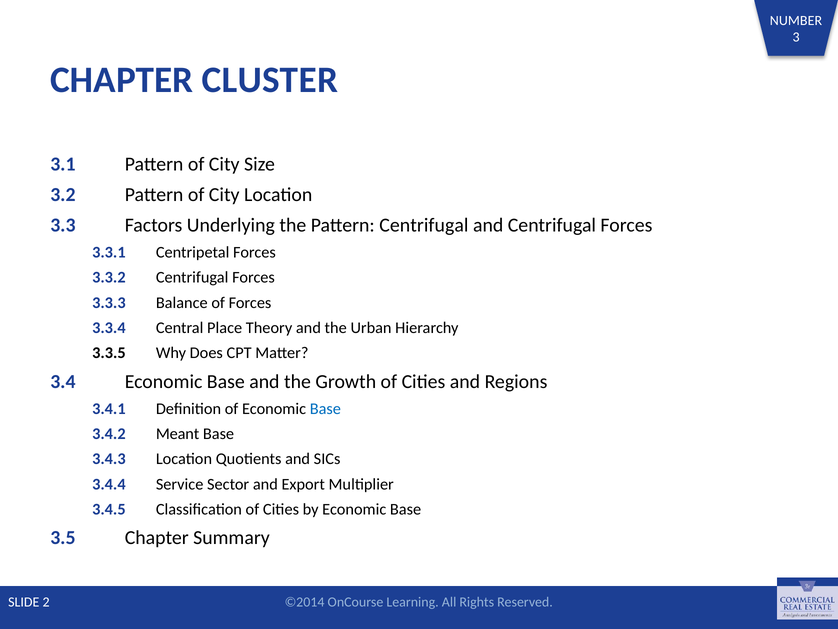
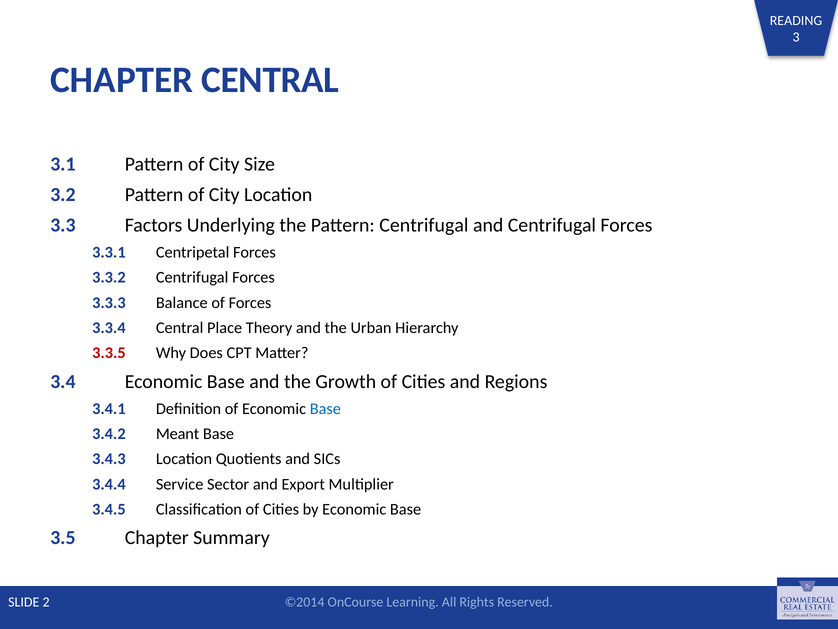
NUMBER: NUMBER -> READING
CHAPTER CLUSTER: CLUSTER -> CENTRAL
3.3.5 colour: black -> red
